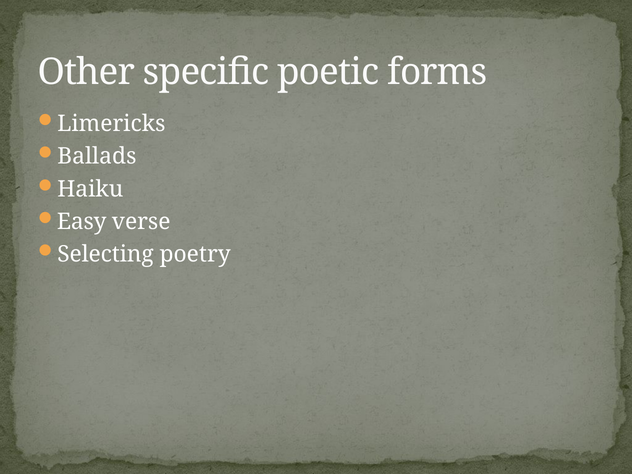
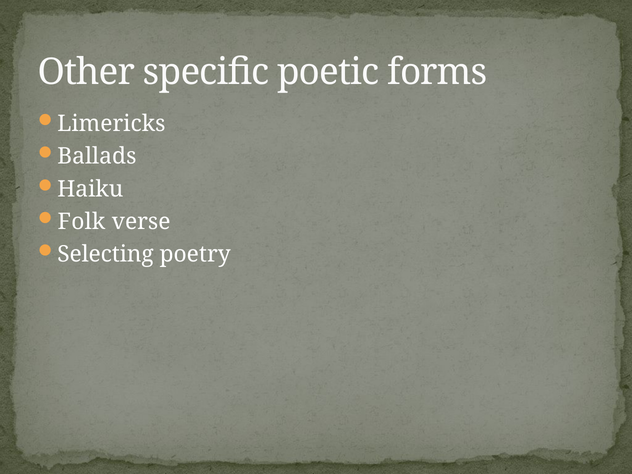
Easy: Easy -> Folk
